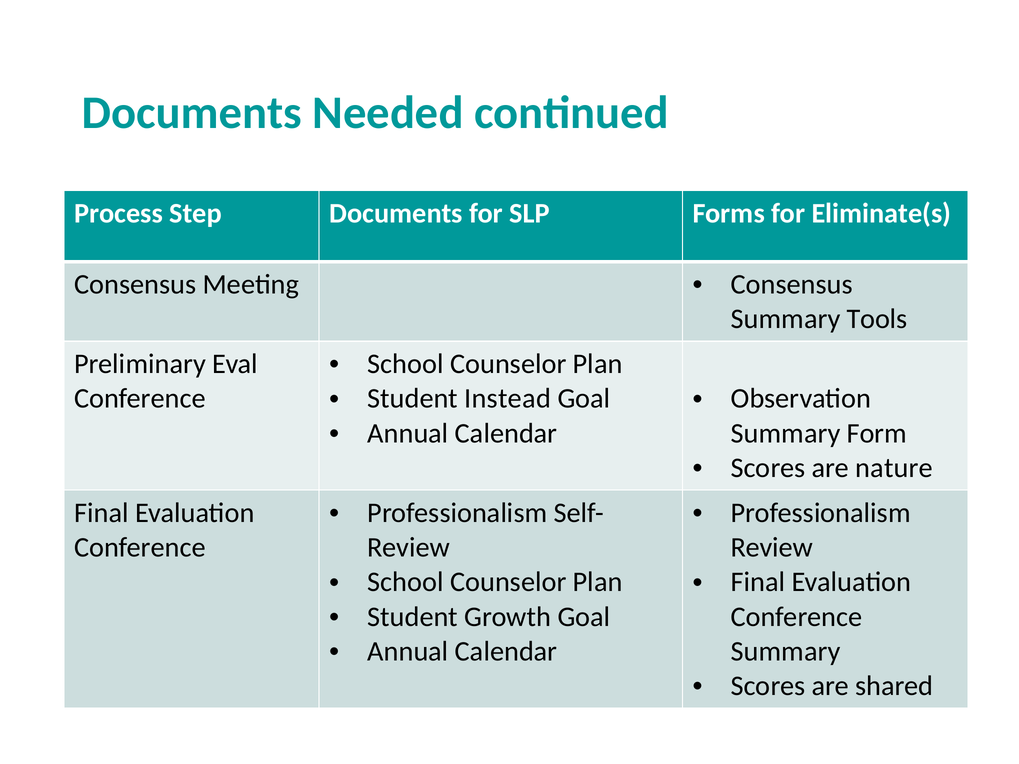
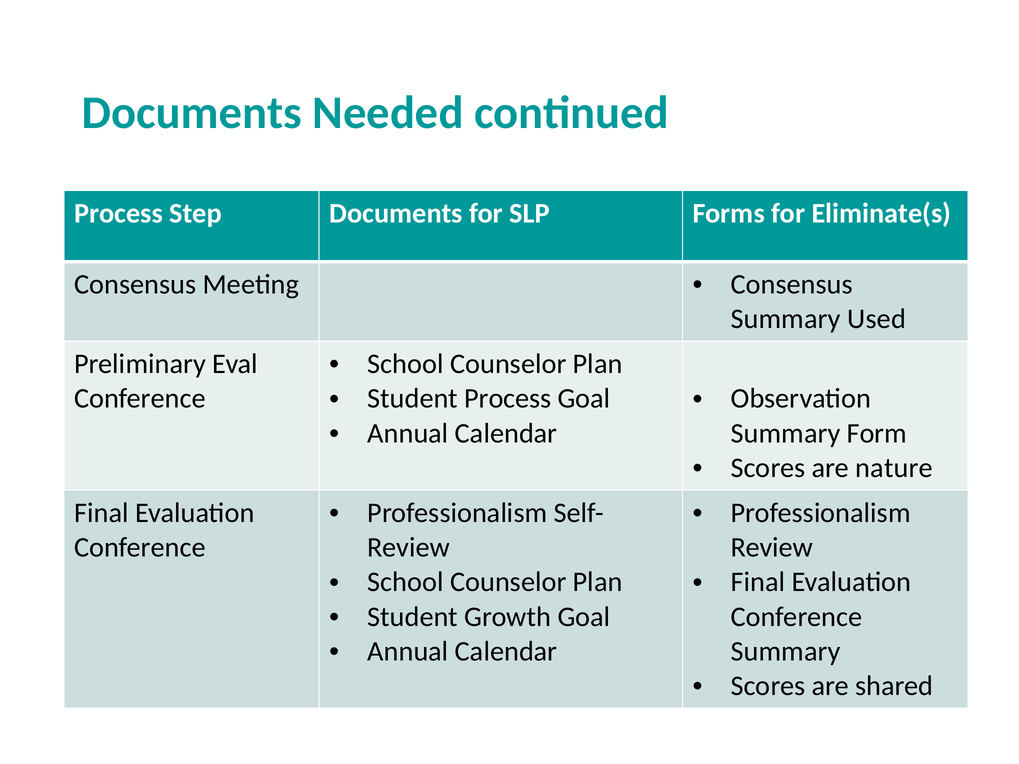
Tools: Tools -> Used
Student Instead: Instead -> Process
